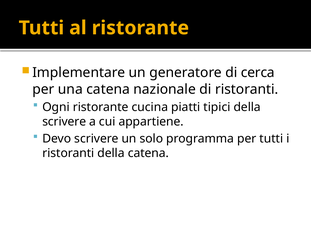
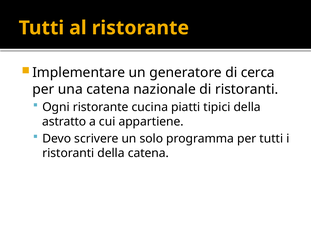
scrivere at (64, 122): scrivere -> astratto
